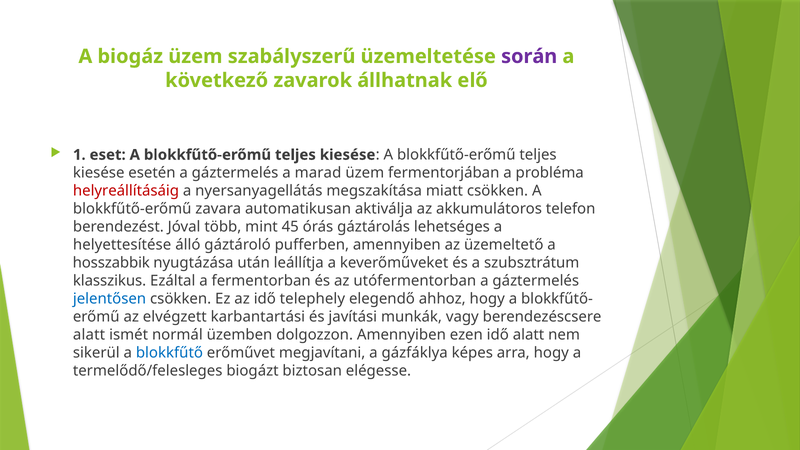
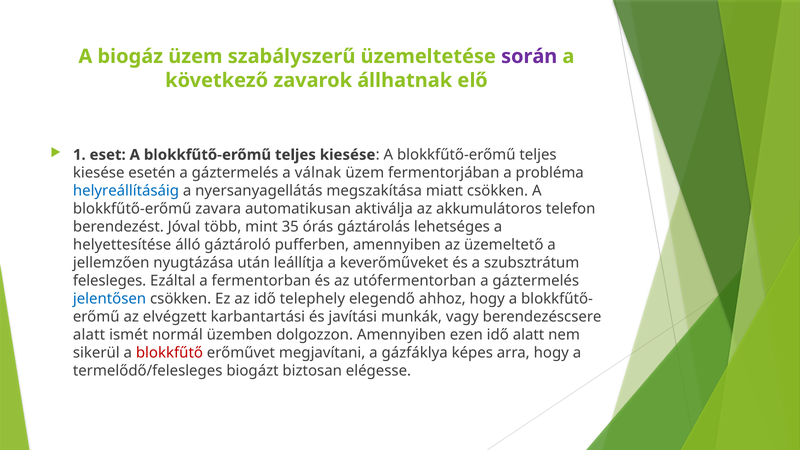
marad: marad -> válnak
helyreállításáig colour: red -> blue
45: 45 -> 35
hosszabbik: hosszabbik -> jellemzően
klasszikus: klasszikus -> felesleges
blokkfűtő colour: blue -> red
